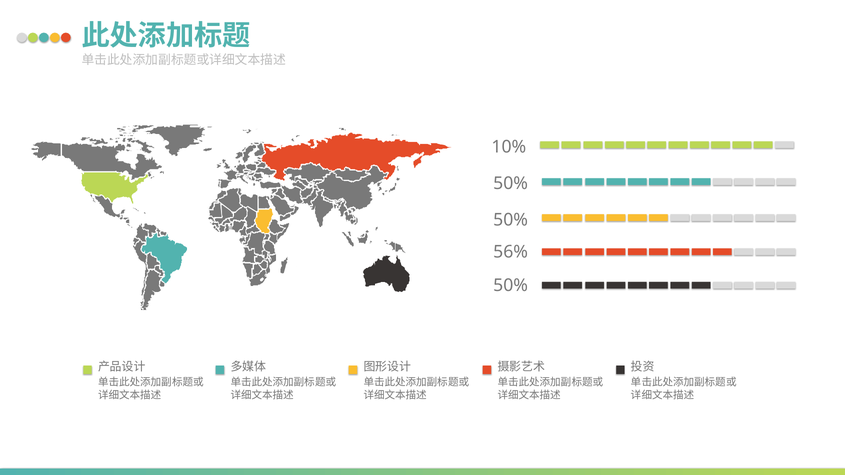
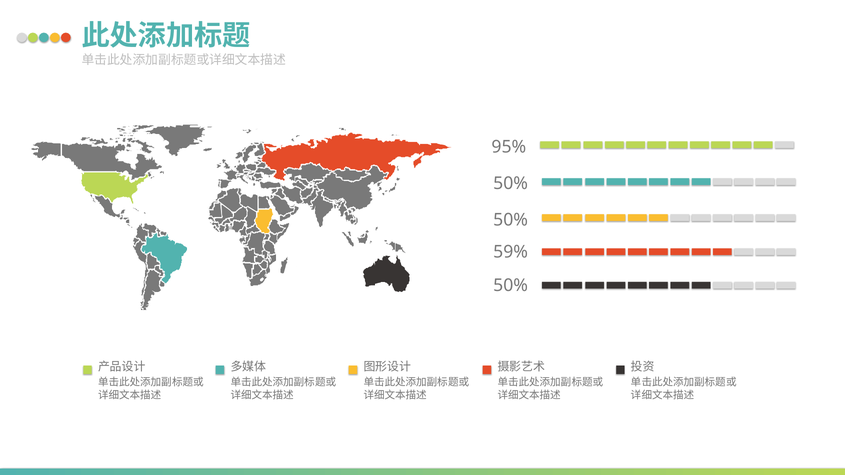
10%: 10% -> 95%
56%: 56% -> 59%
